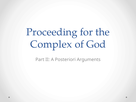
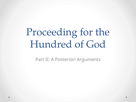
Complex: Complex -> Hundred
